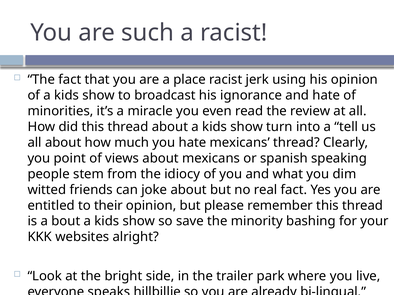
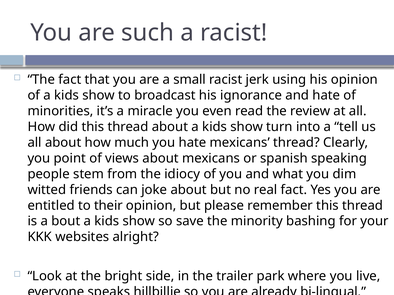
place: place -> small
